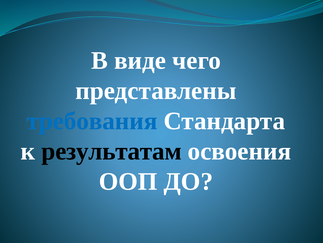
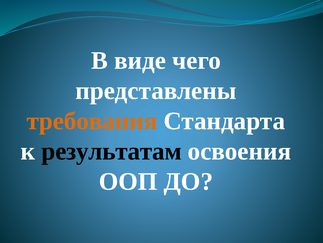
требования colour: blue -> orange
